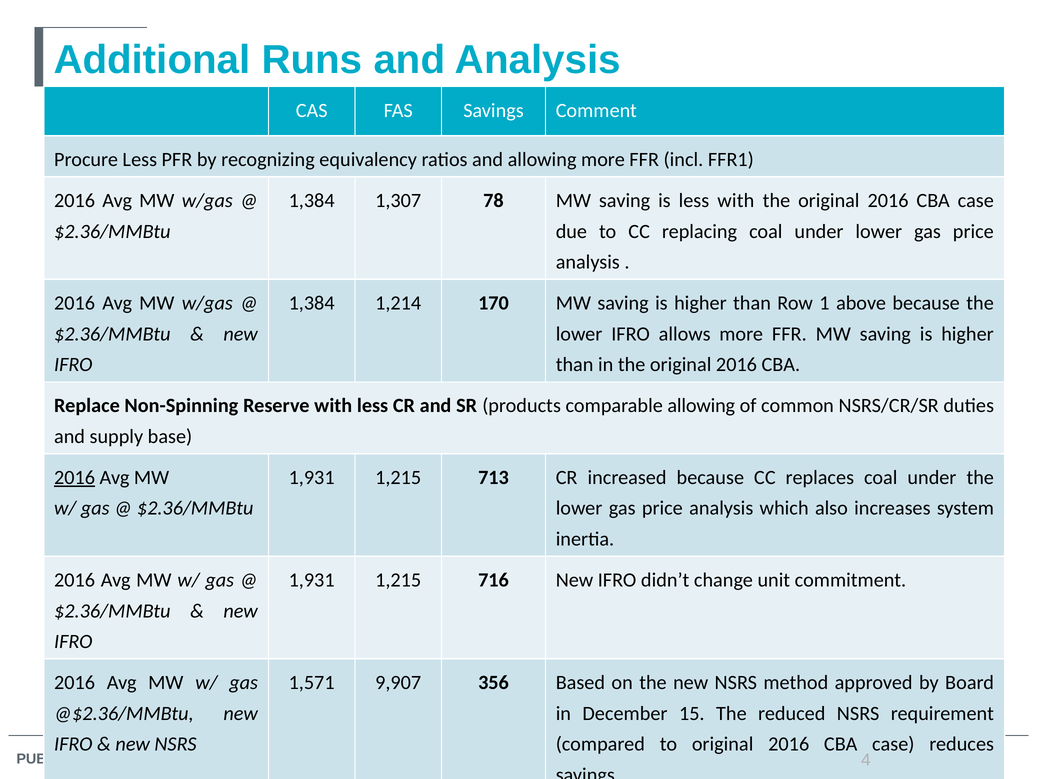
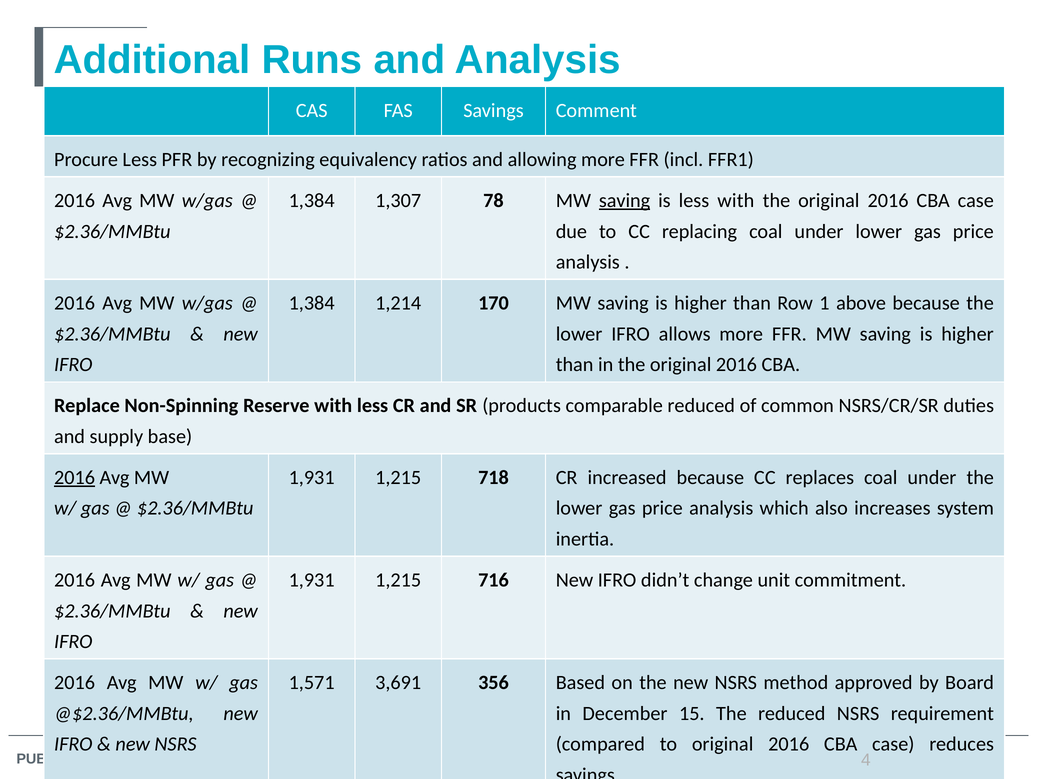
saving at (625, 201) underline: none -> present
comparable allowing: allowing -> reduced
713: 713 -> 718
9,907: 9,907 -> 3,691
